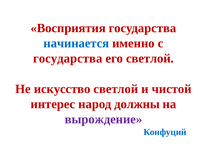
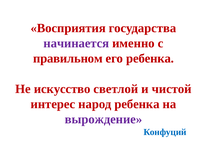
начинается colour: blue -> purple
государства at (68, 59): государства -> правильном
его светлой: светлой -> ребенка
народ должны: должны -> ребенка
